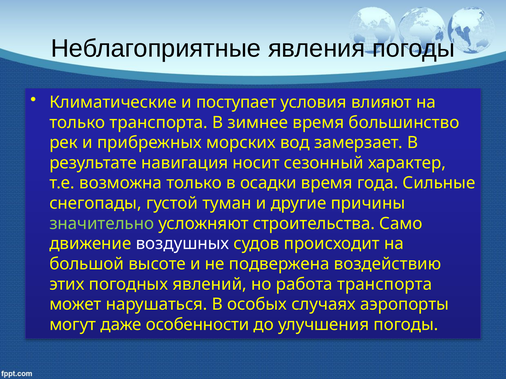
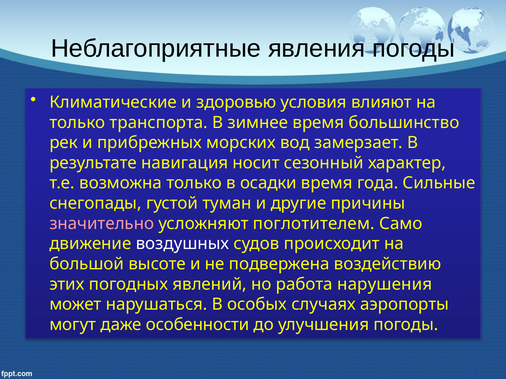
поступает: поступает -> здоровью
значительно colour: light green -> pink
строительства: строительства -> поглотителем
работа транспорта: транспорта -> нарушения
